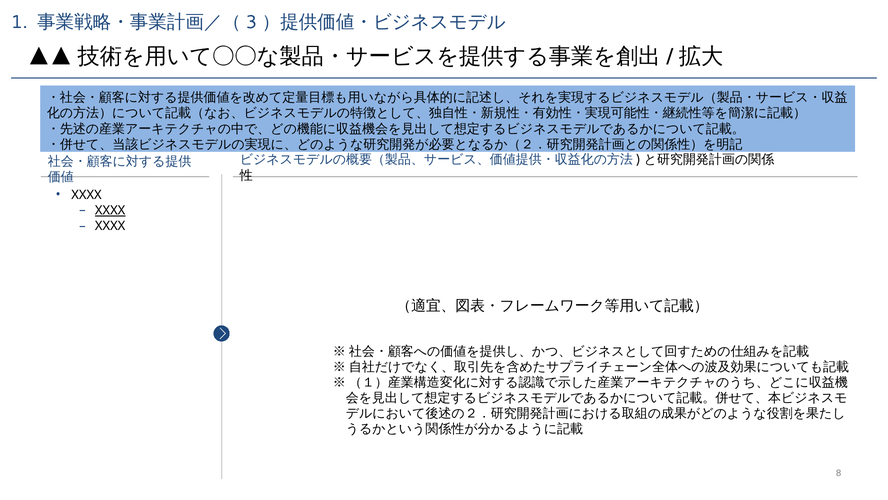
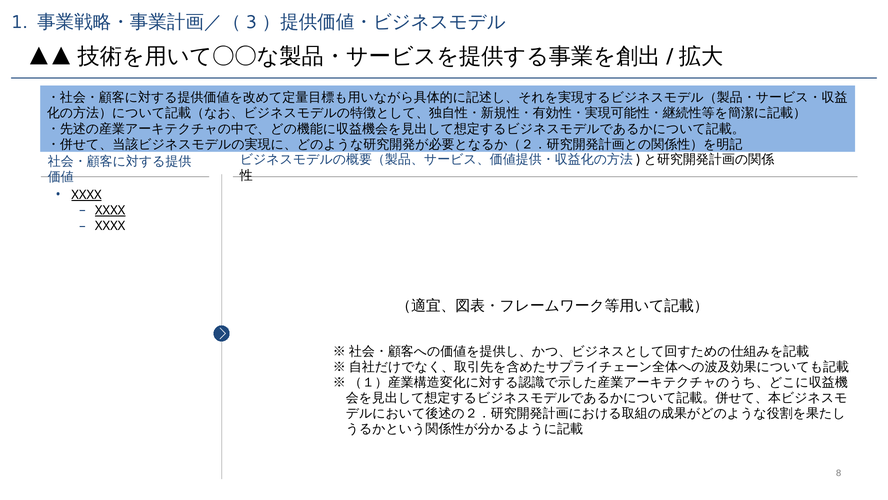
XXXX at (87, 195) underline: none -> present
